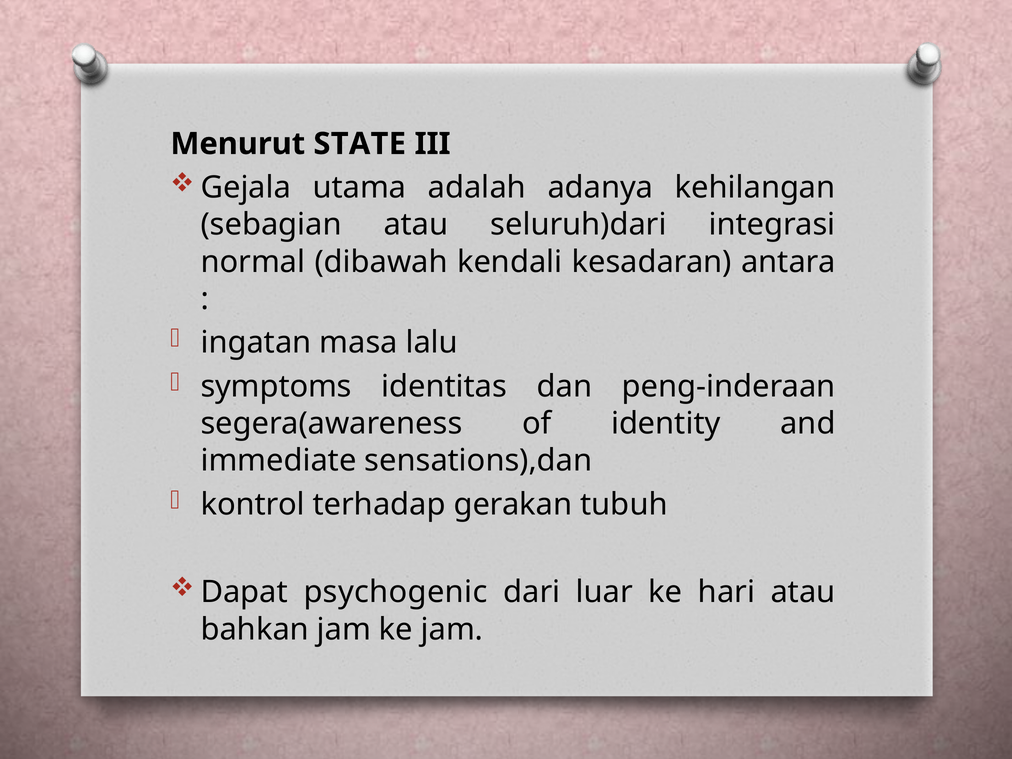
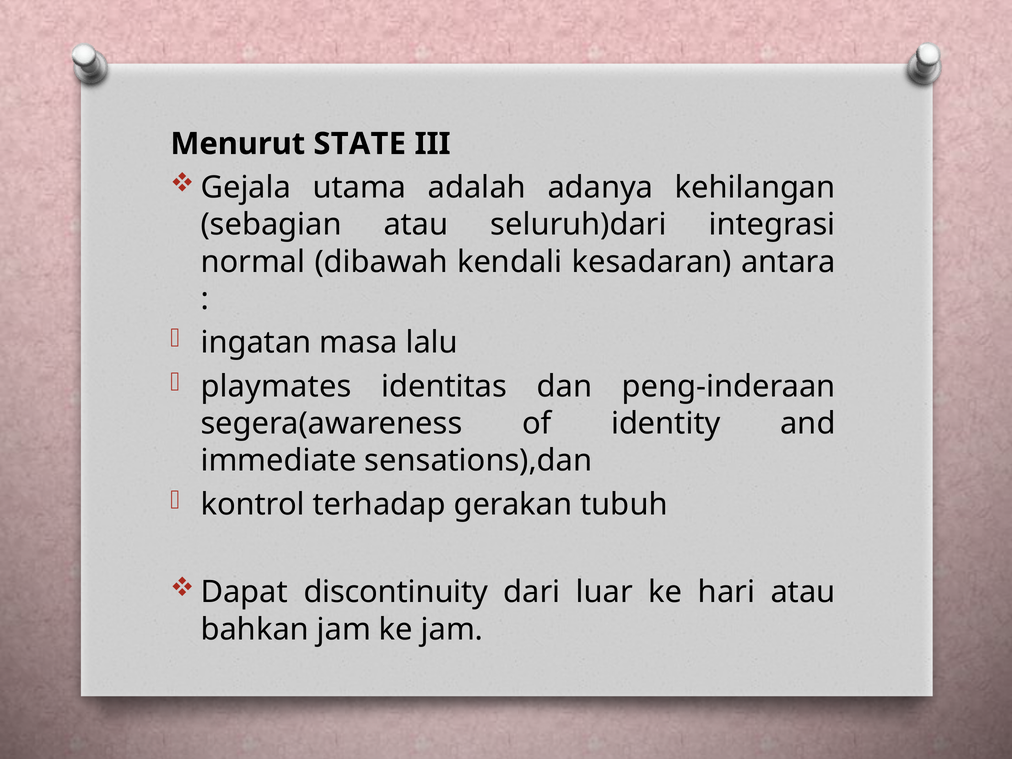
symptoms: symptoms -> playmates
psychogenic: psychogenic -> discontinuity
